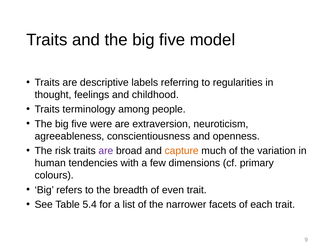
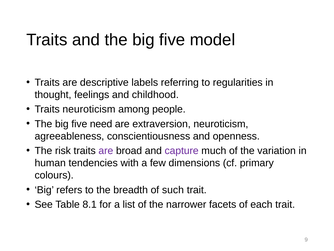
Traits terminology: terminology -> neuroticism
were: were -> need
capture colour: orange -> purple
even: even -> such
5.4: 5.4 -> 8.1
